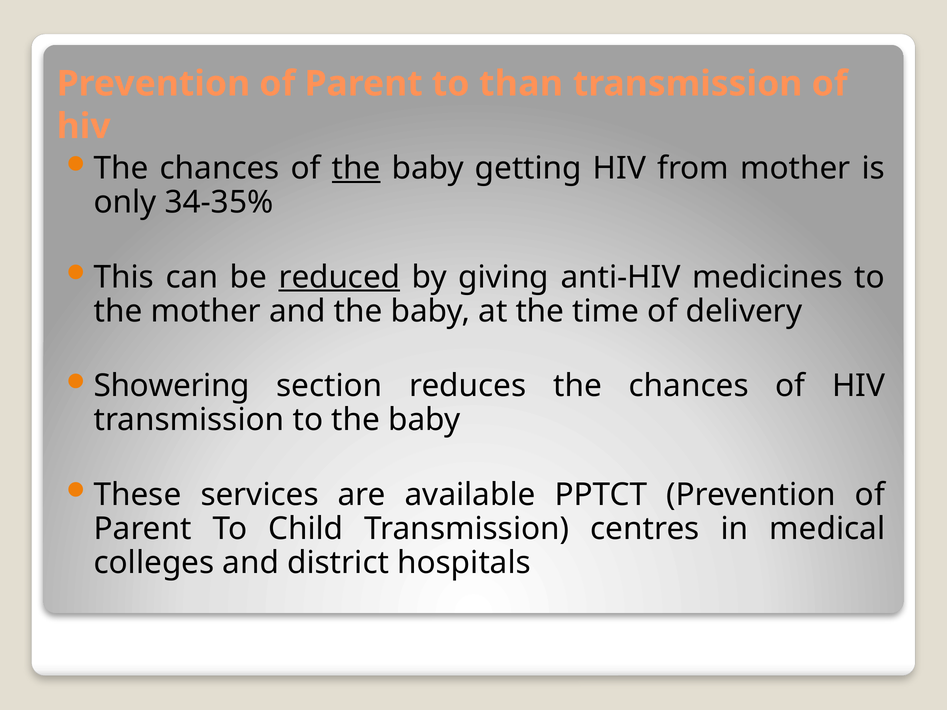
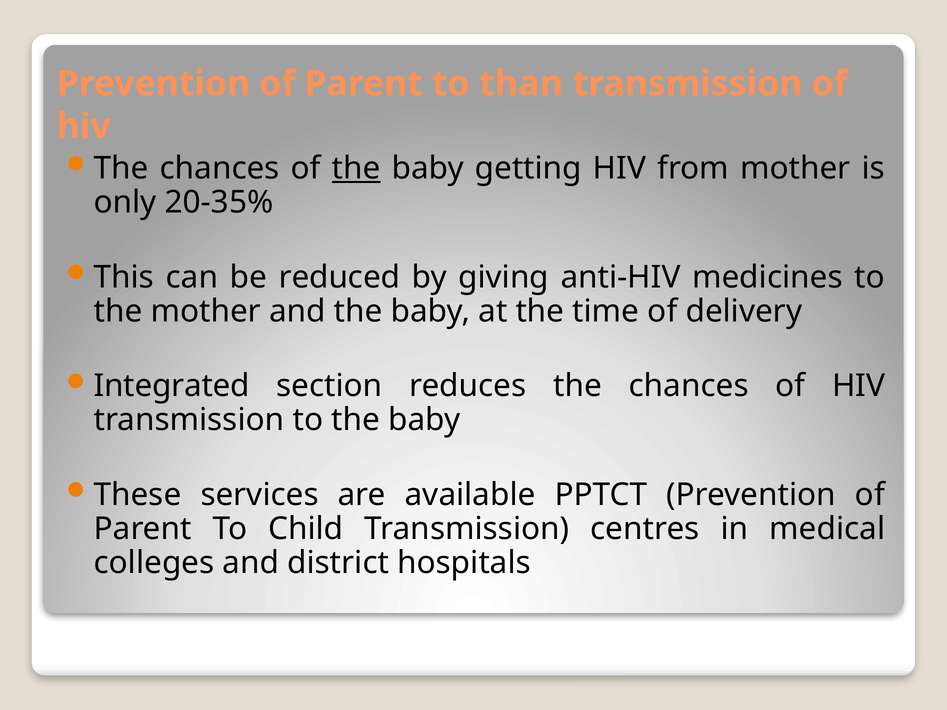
34-35%: 34-35% -> 20-35%
reduced underline: present -> none
Showering: Showering -> Integrated
